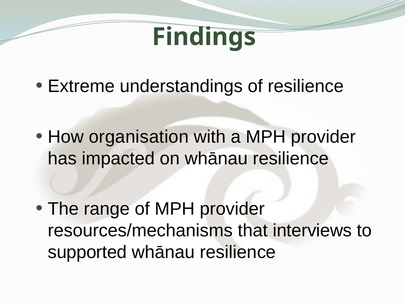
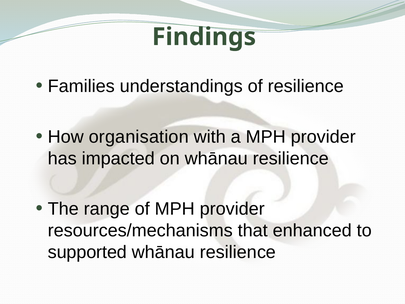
Extreme: Extreme -> Families
interviews: interviews -> enhanced
